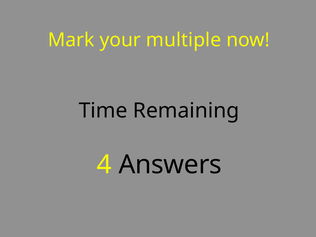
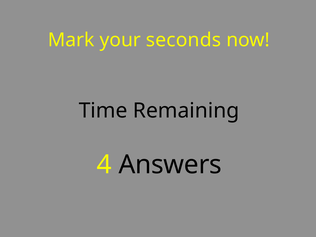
multiple: multiple -> seconds
